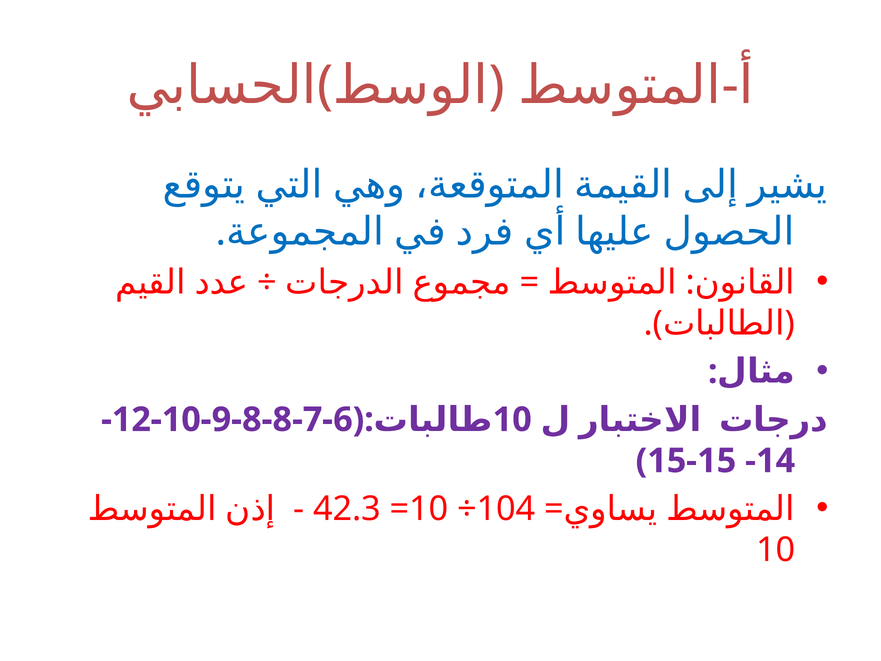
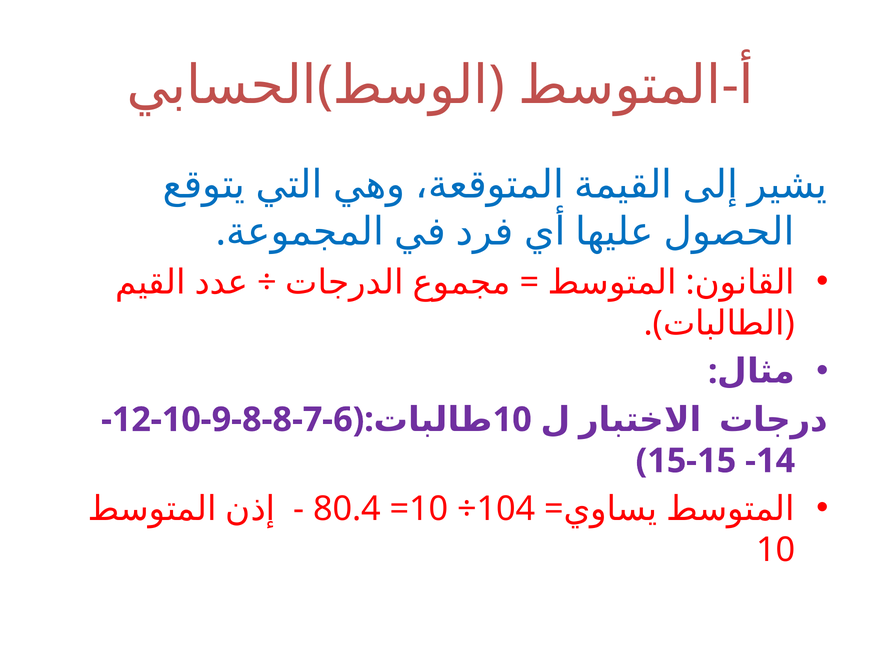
42.3: 42.3 -> 80.4
